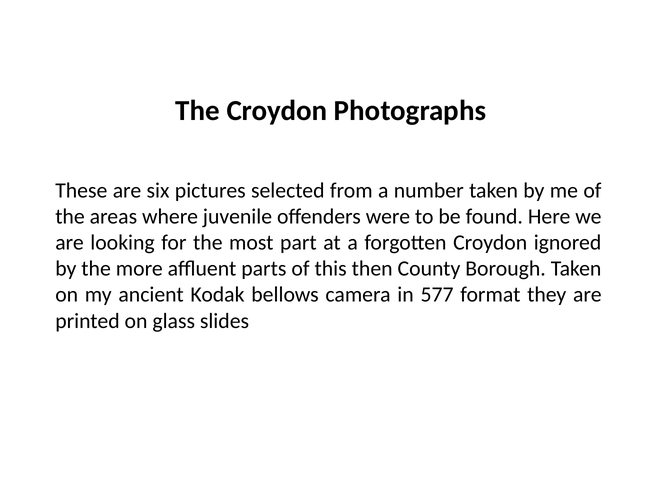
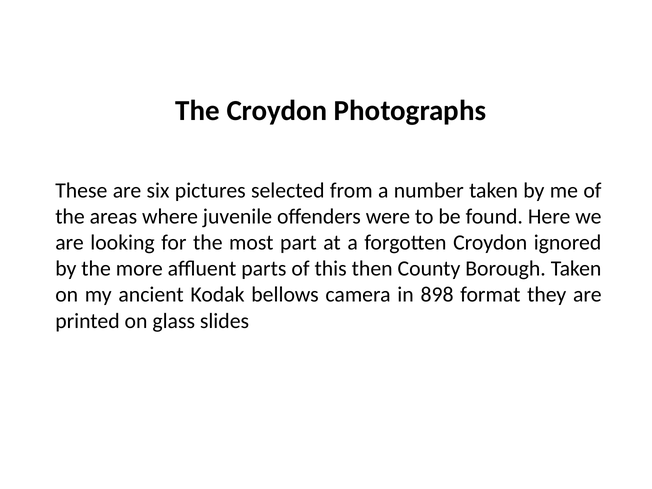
577: 577 -> 898
